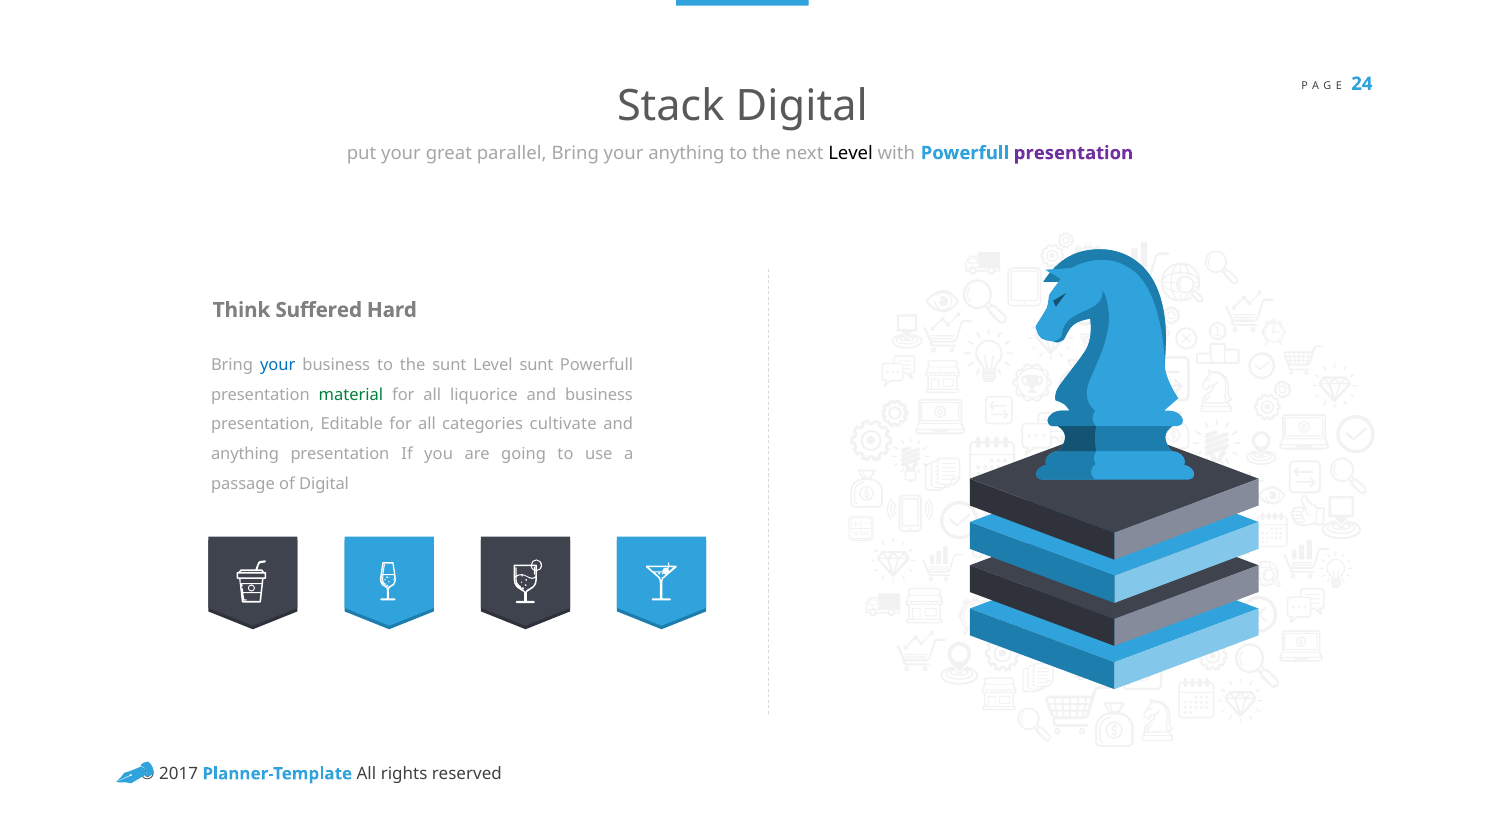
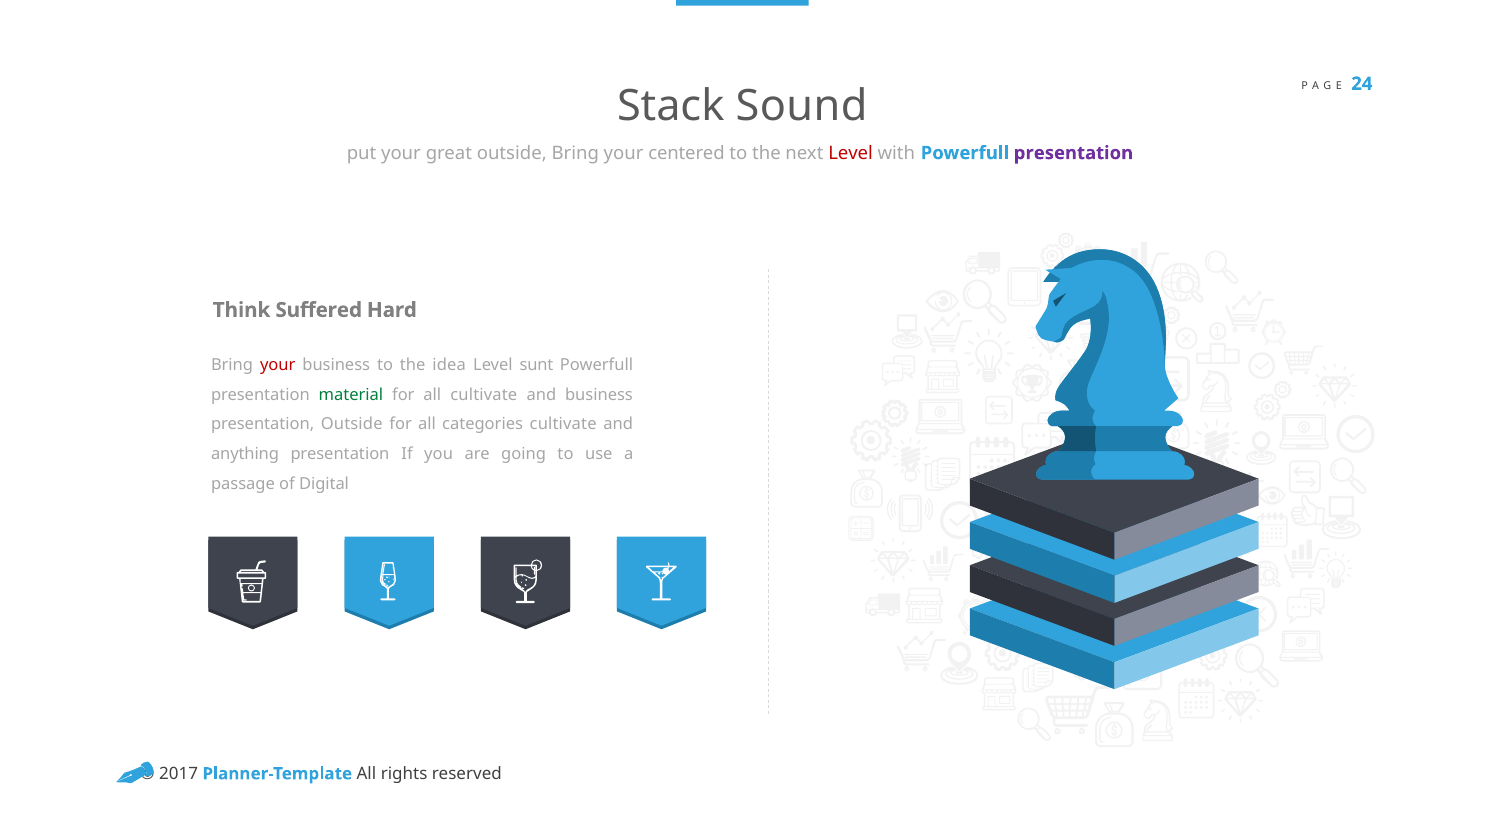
Stack Digital: Digital -> Sound
great parallel: parallel -> outside
your anything: anything -> centered
Level at (851, 153) colour: black -> red
your at (278, 365) colour: blue -> red
the sunt: sunt -> idea
all liquorice: liquorice -> cultivate
presentation Editable: Editable -> Outside
